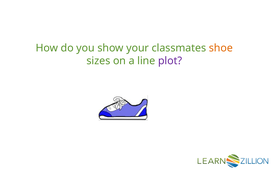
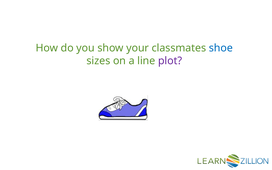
shoe colour: orange -> blue
